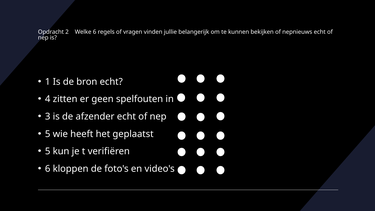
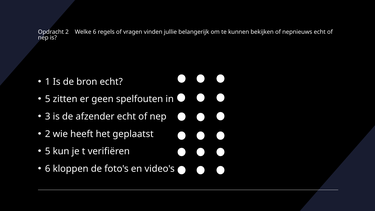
4 at (48, 99): 4 -> 5
5 at (48, 134): 5 -> 2
